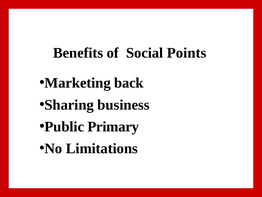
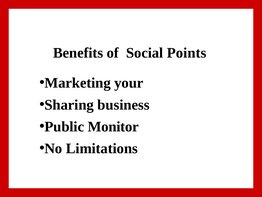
back: back -> your
Primary: Primary -> Monitor
